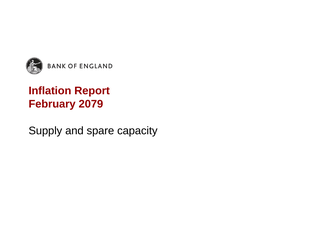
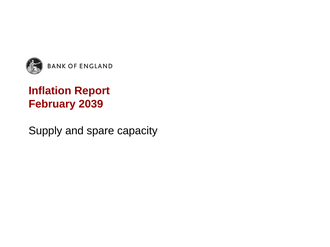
2079: 2079 -> 2039
